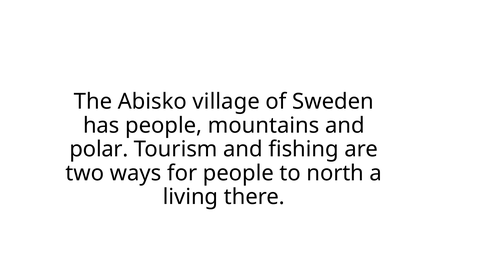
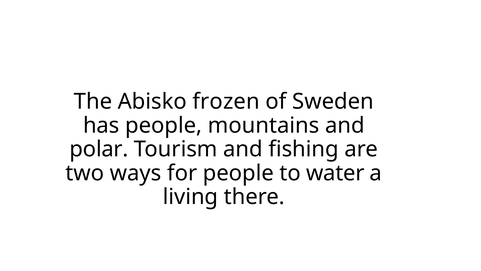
village: village -> frozen
north: north -> water
